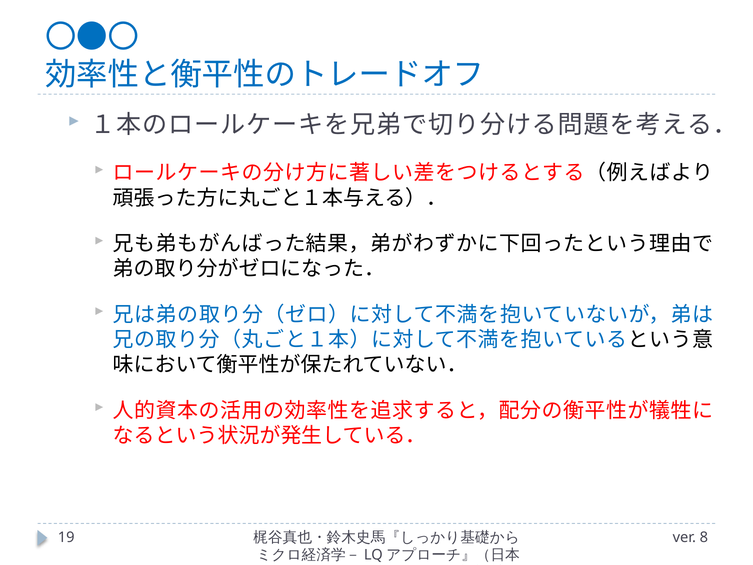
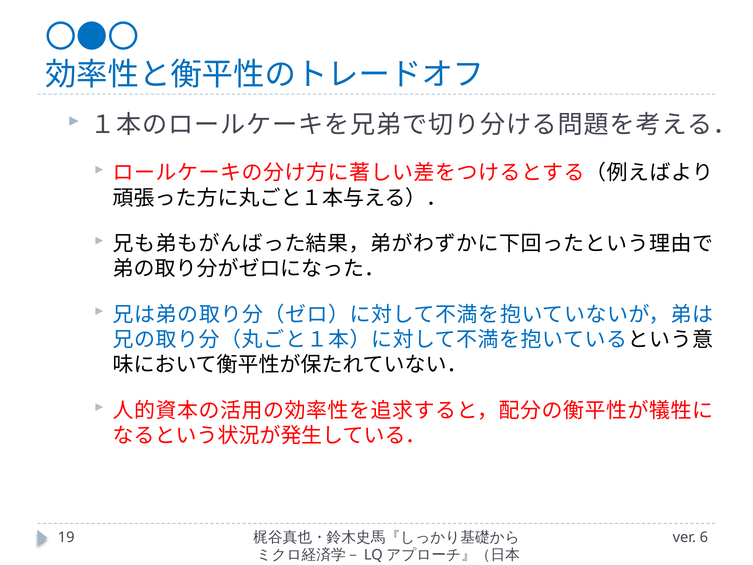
8: 8 -> 6
